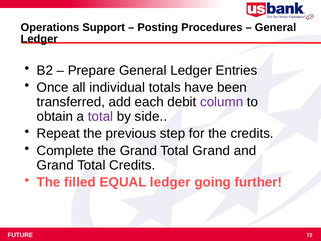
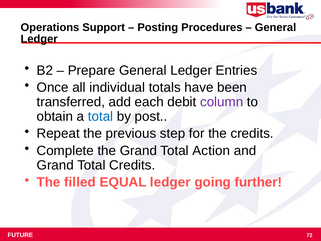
total at (101, 116) colour: purple -> blue
side: side -> post
Total Grand: Grand -> Action
